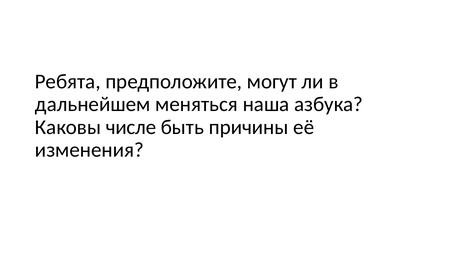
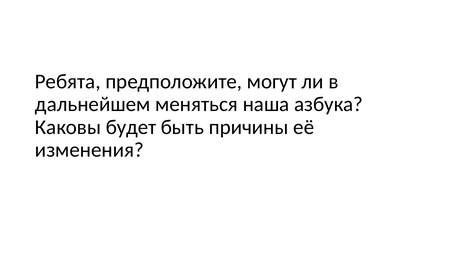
числе: числе -> будет
